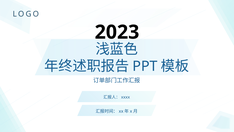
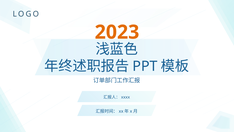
2023 colour: black -> orange
